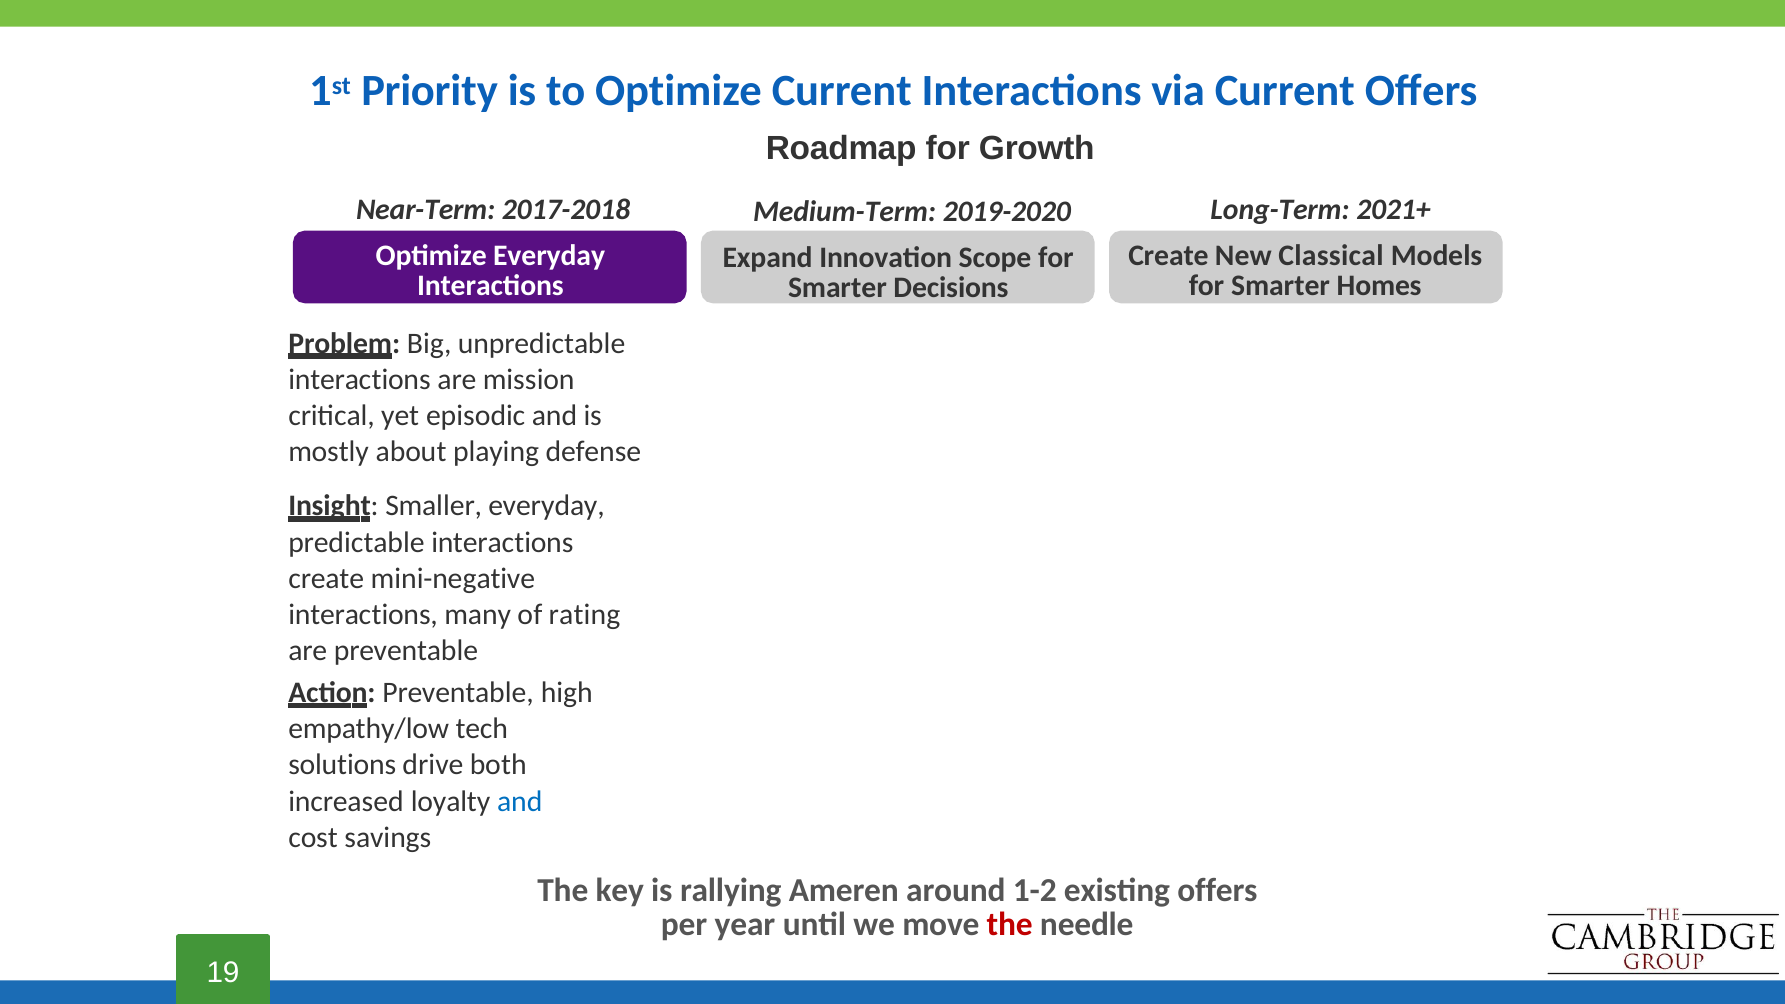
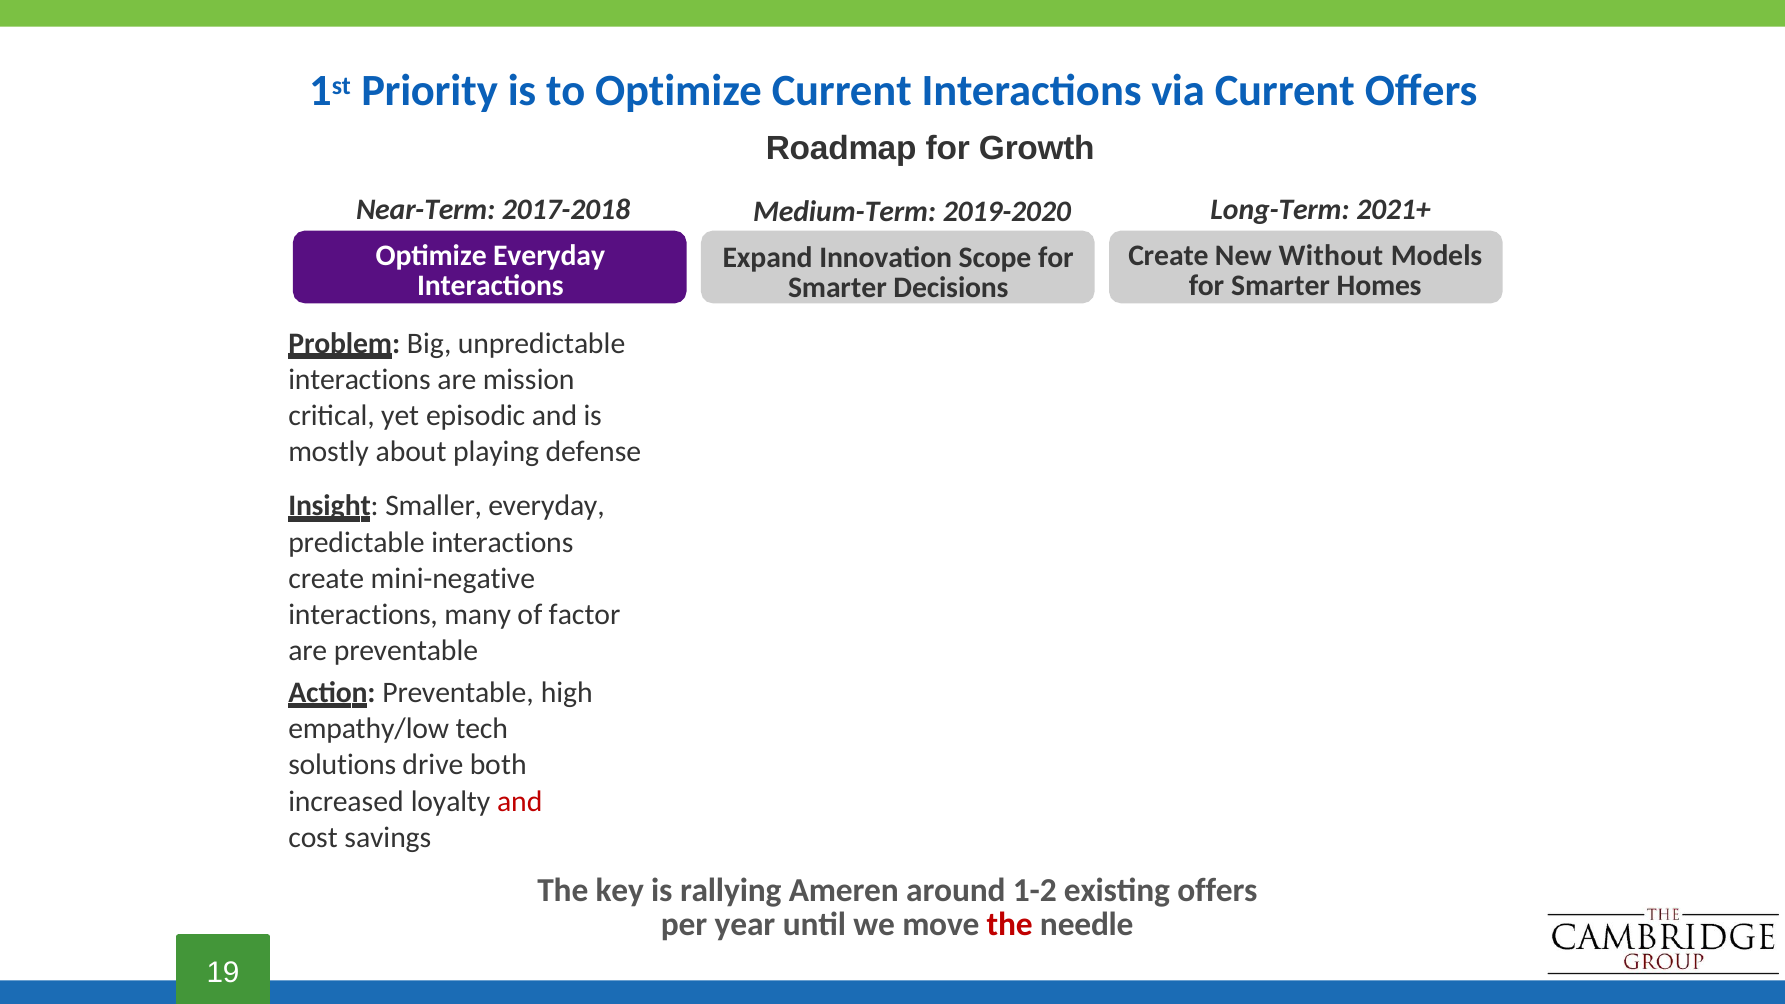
Classical: Classical -> Without
rating: rating -> factor
and at (520, 801) colour: blue -> red
